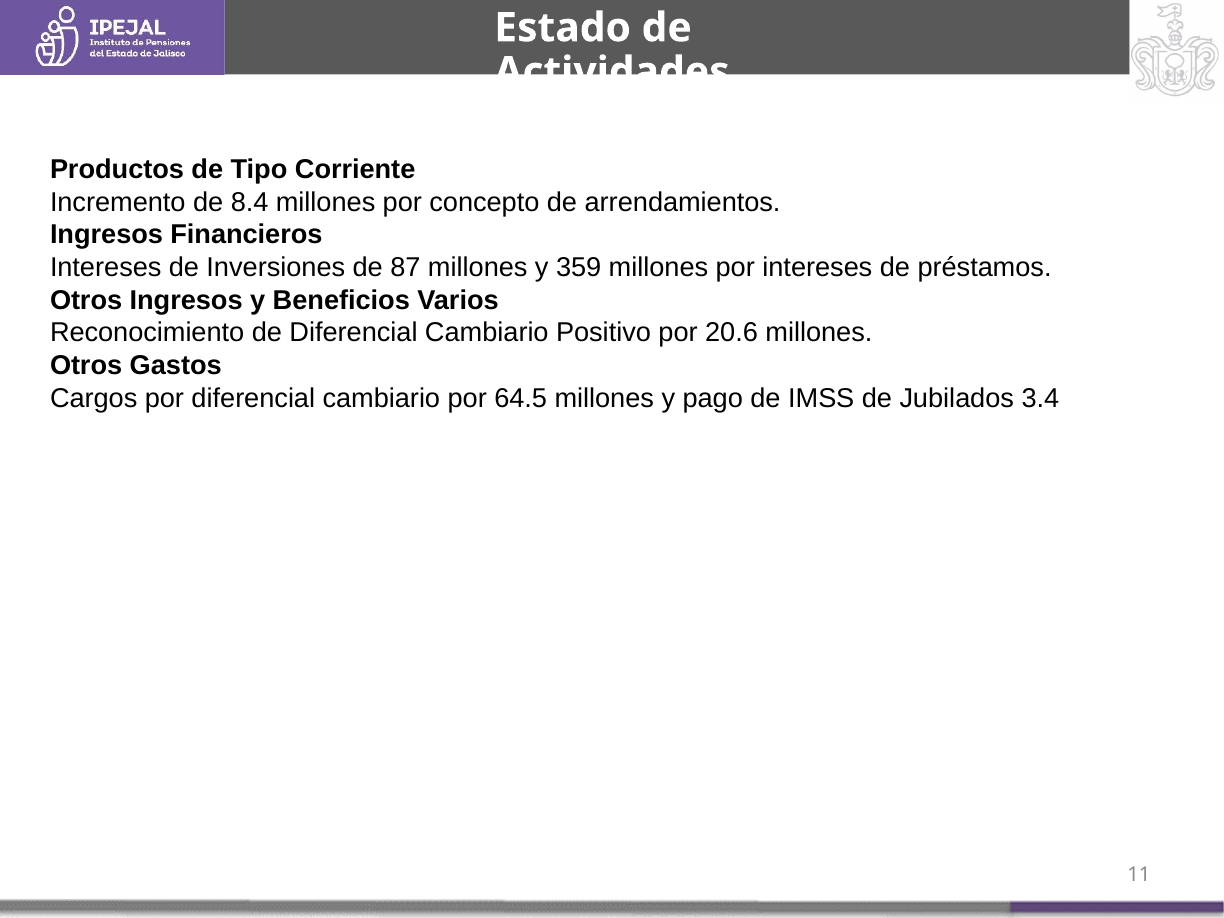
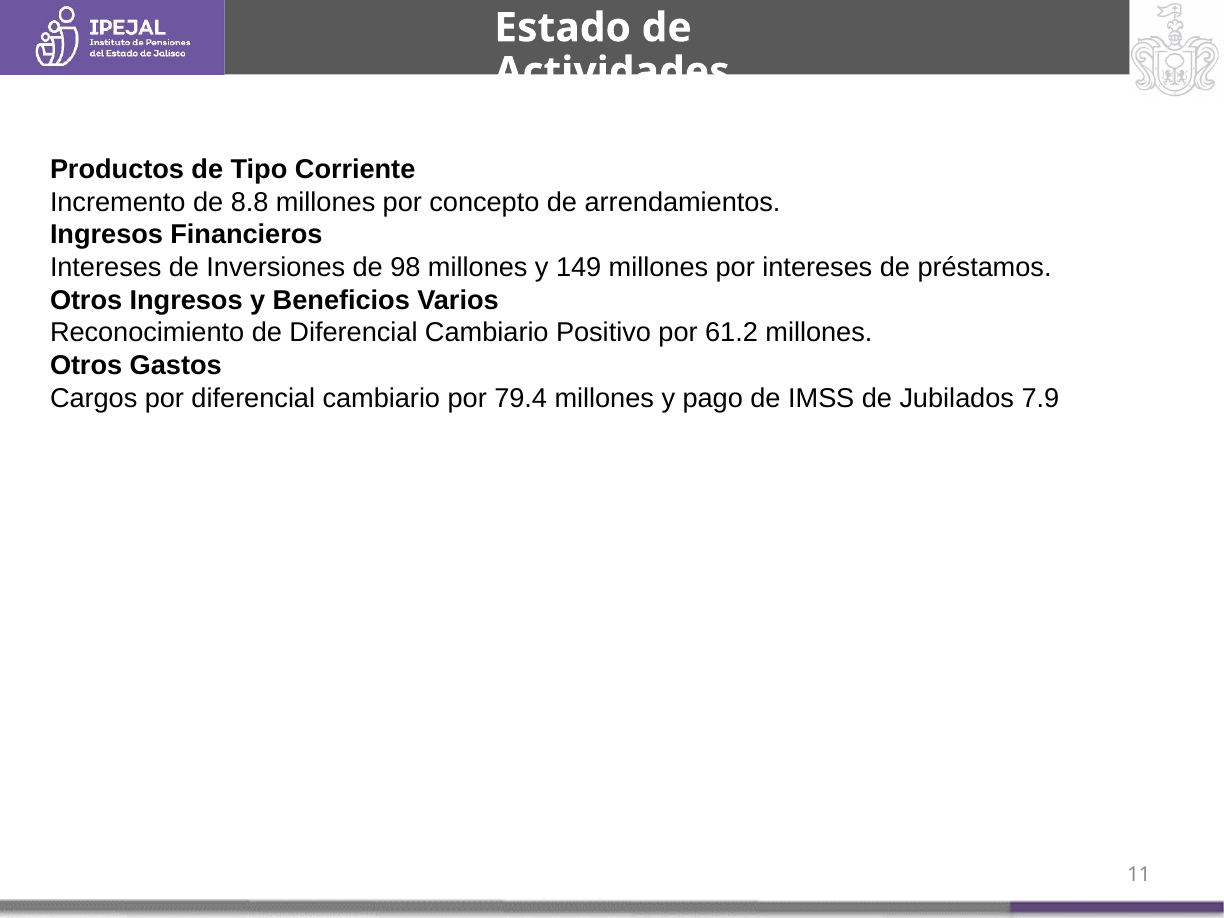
8.4: 8.4 -> 8.8
87: 87 -> 98
359: 359 -> 149
20.6: 20.6 -> 61.2
64.5: 64.5 -> 79.4
3.4: 3.4 -> 7.9
